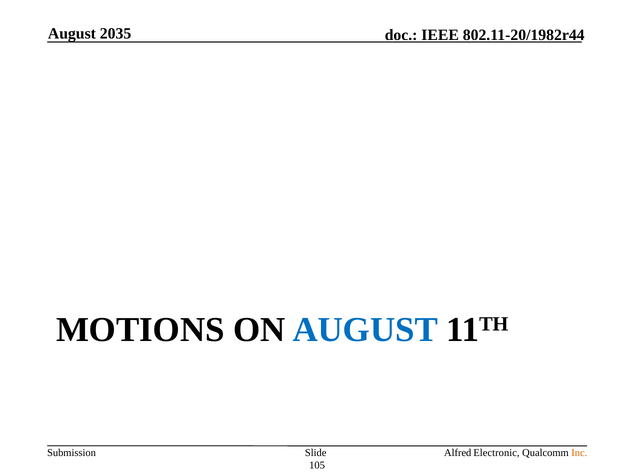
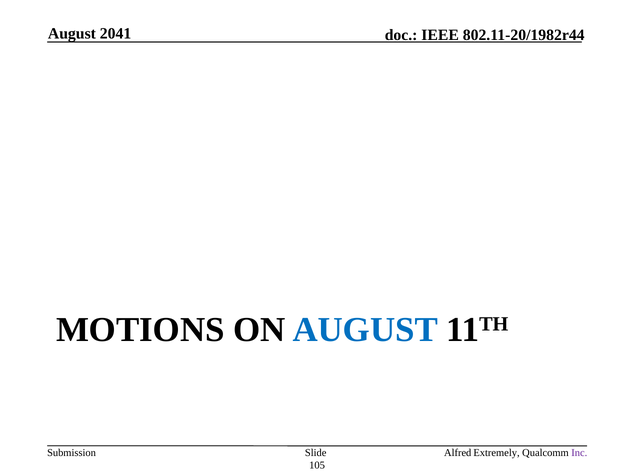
2035: 2035 -> 2041
Electronic: Electronic -> Extremely
Inc colour: orange -> purple
